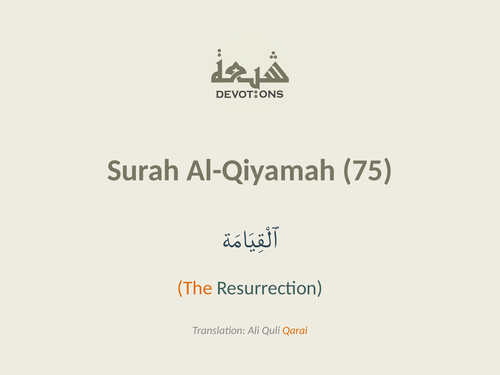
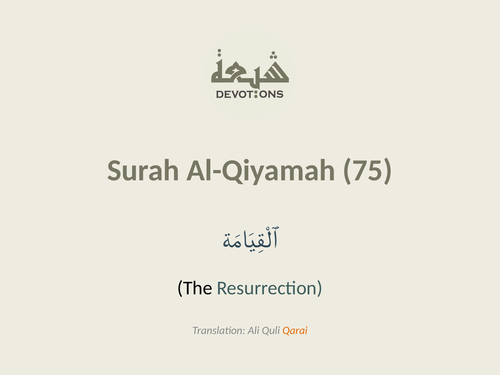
The colour: orange -> black
